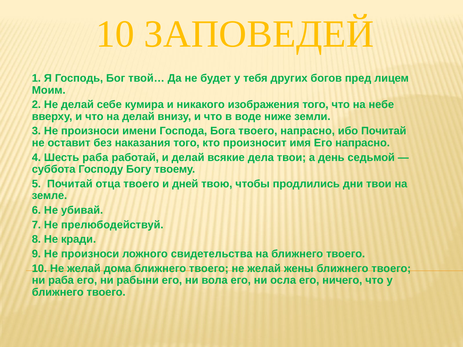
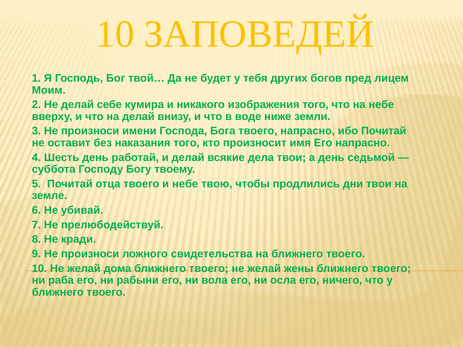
Шесть раба: раба -> день
и дней: дней -> небе
